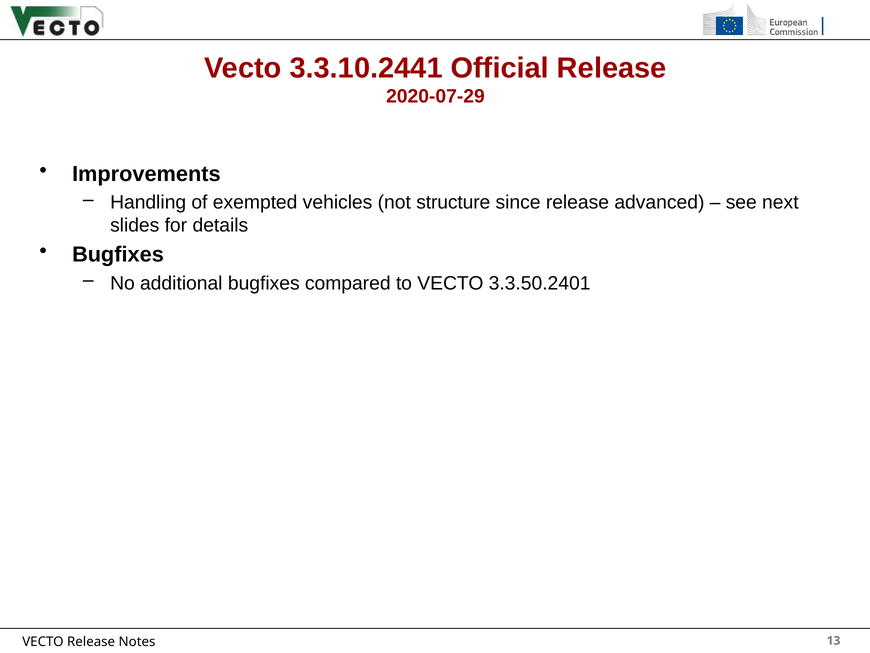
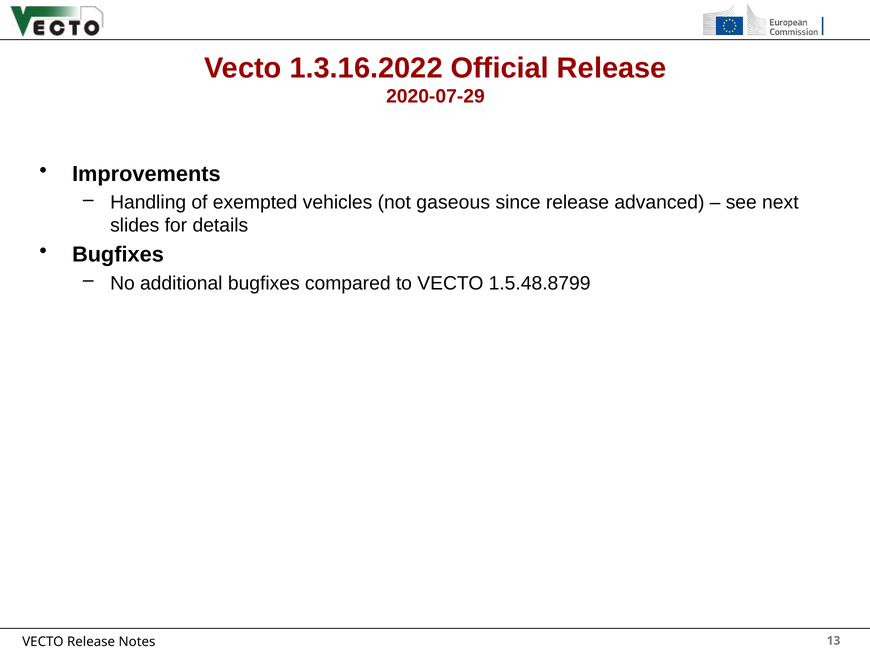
3.3.10.2441: 3.3.10.2441 -> 1.3.16.2022
structure: structure -> gaseous
3.3.50.2401: 3.3.50.2401 -> 1.5.48.8799
